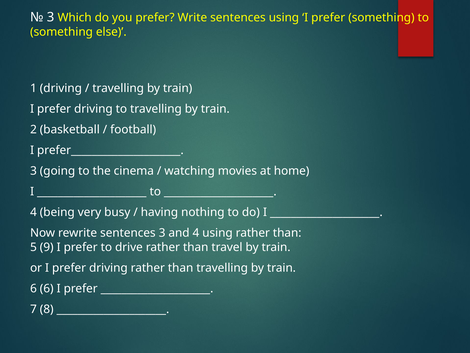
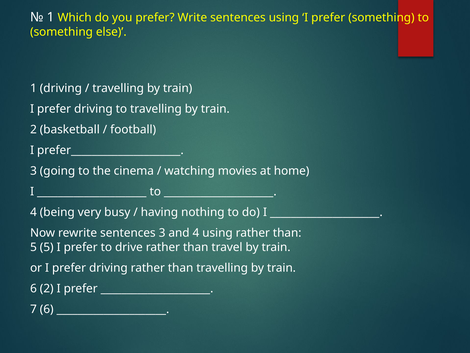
3 at (51, 17): 3 -> 1
5 9: 9 -> 5
6 6: 6 -> 2
7 8: 8 -> 6
